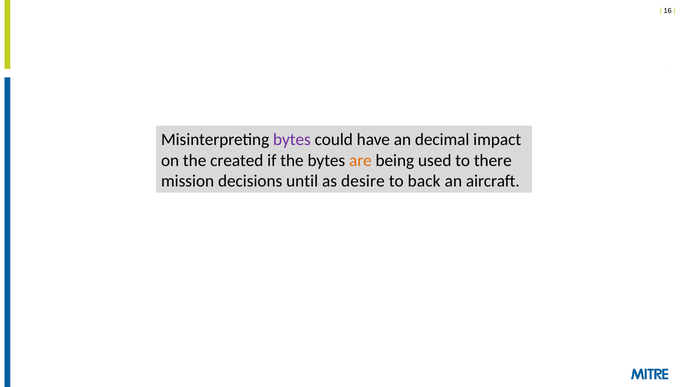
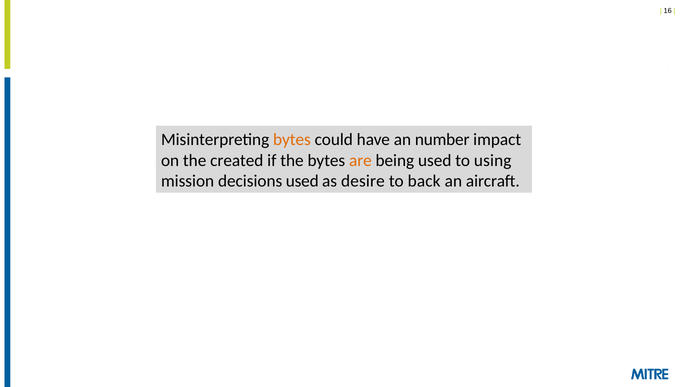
bytes at (292, 140) colour: purple -> orange
decimal: decimal -> number
there: there -> using
decisions until: until -> used
